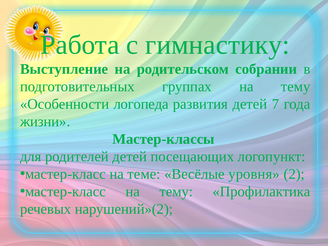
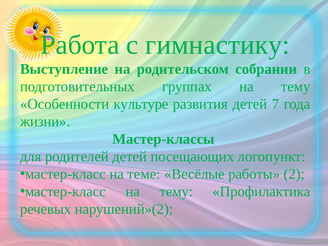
логопеда: логопеда -> культуре
уровня: уровня -> работы
